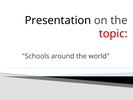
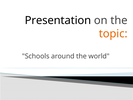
topic colour: red -> orange
